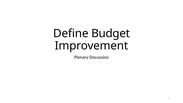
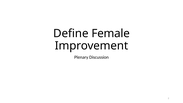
Budget: Budget -> Female
